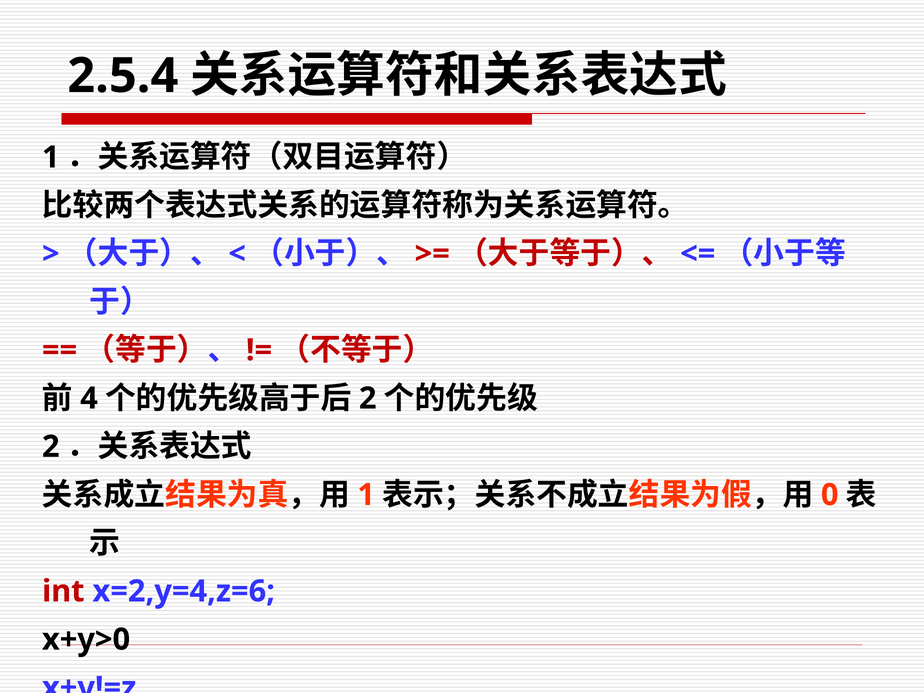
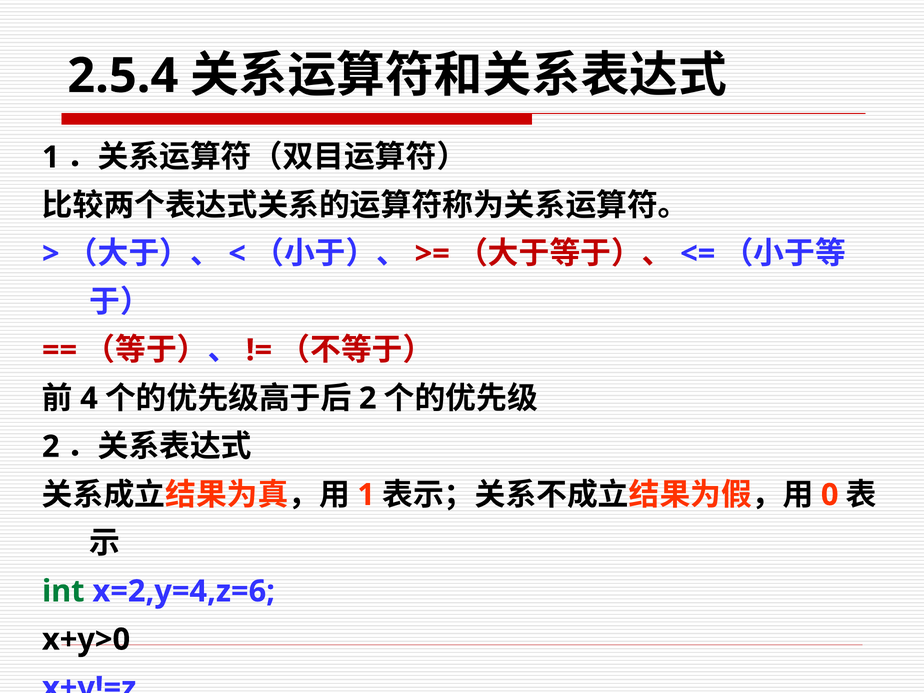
int colour: red -> green
